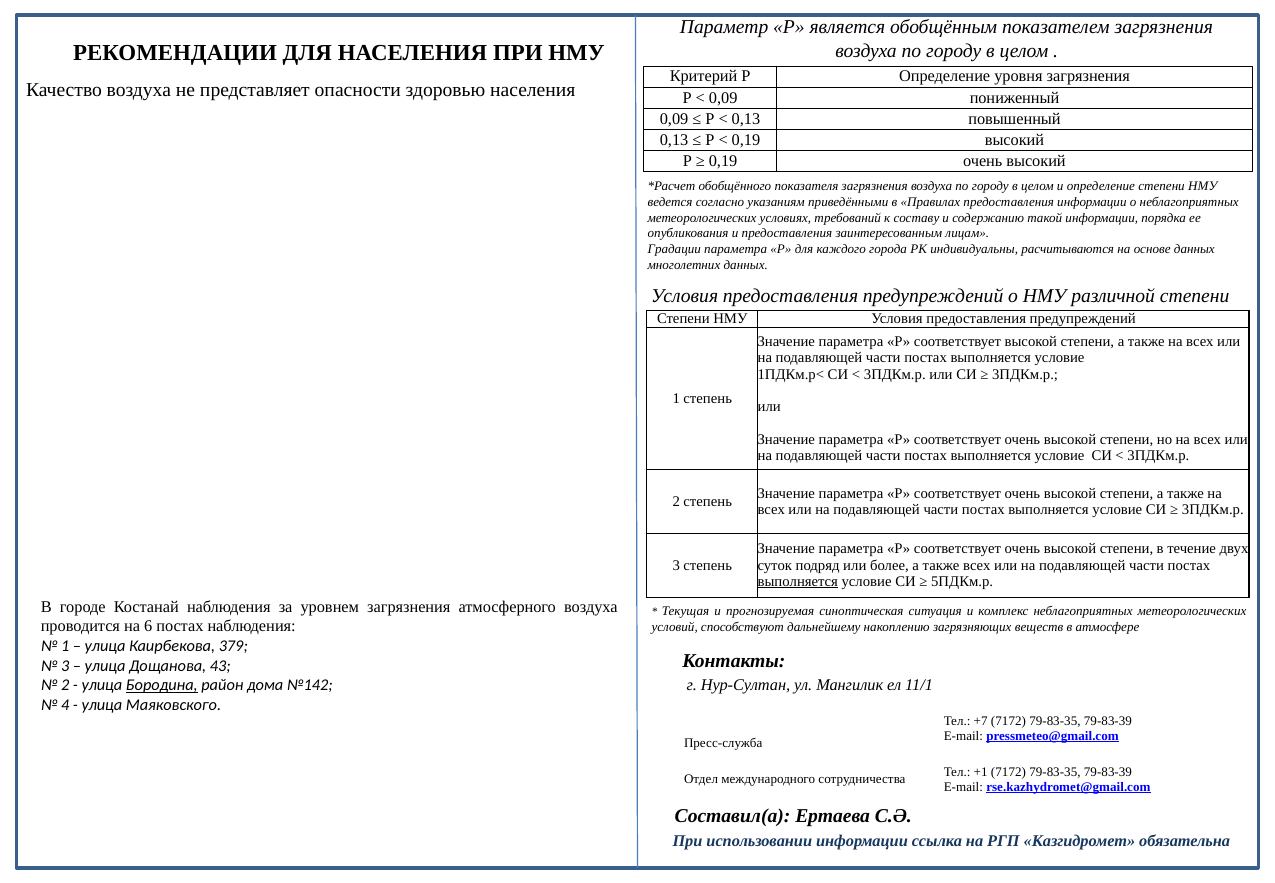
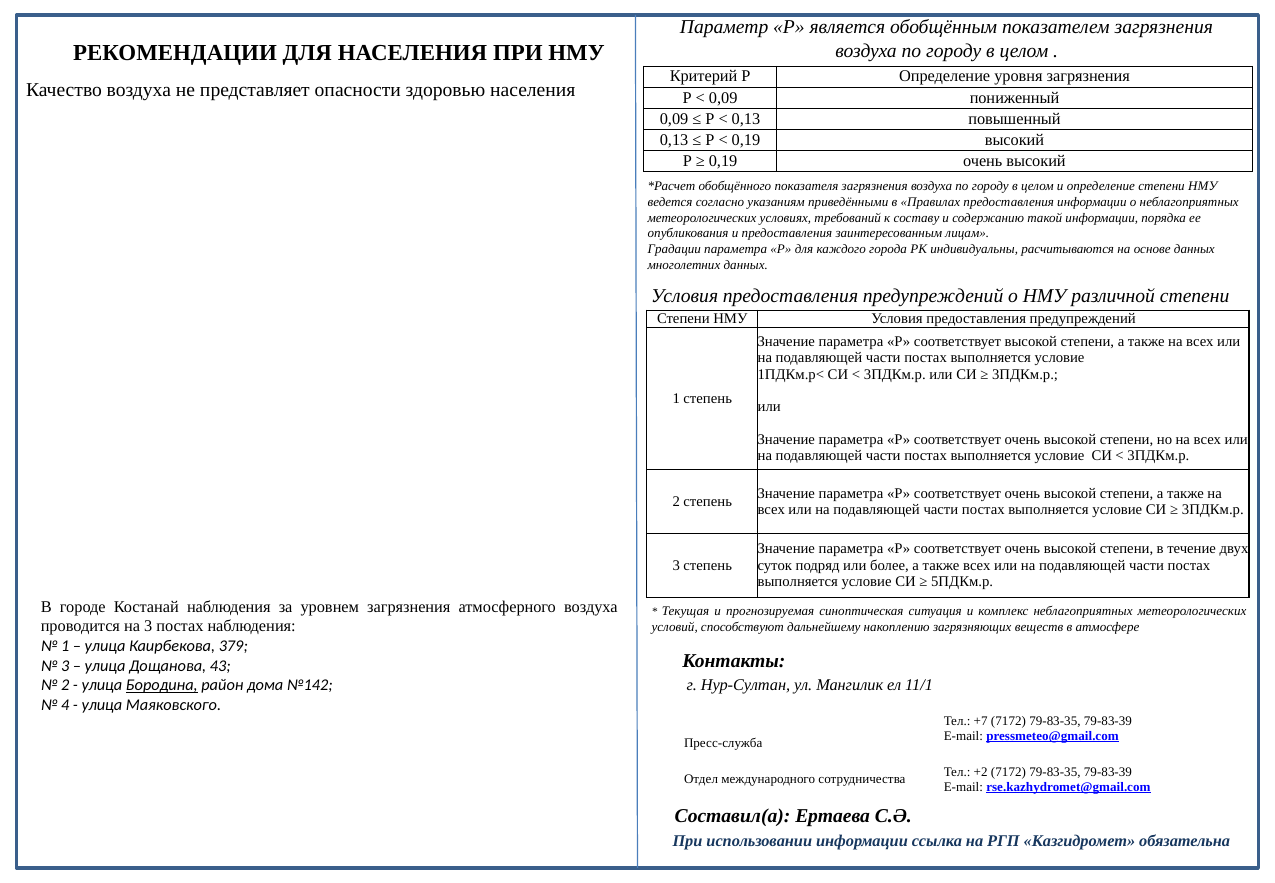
выполняется at (798, 581) underline: present -> none
на 6: 6 -> 3
+1: +1 -> +2
